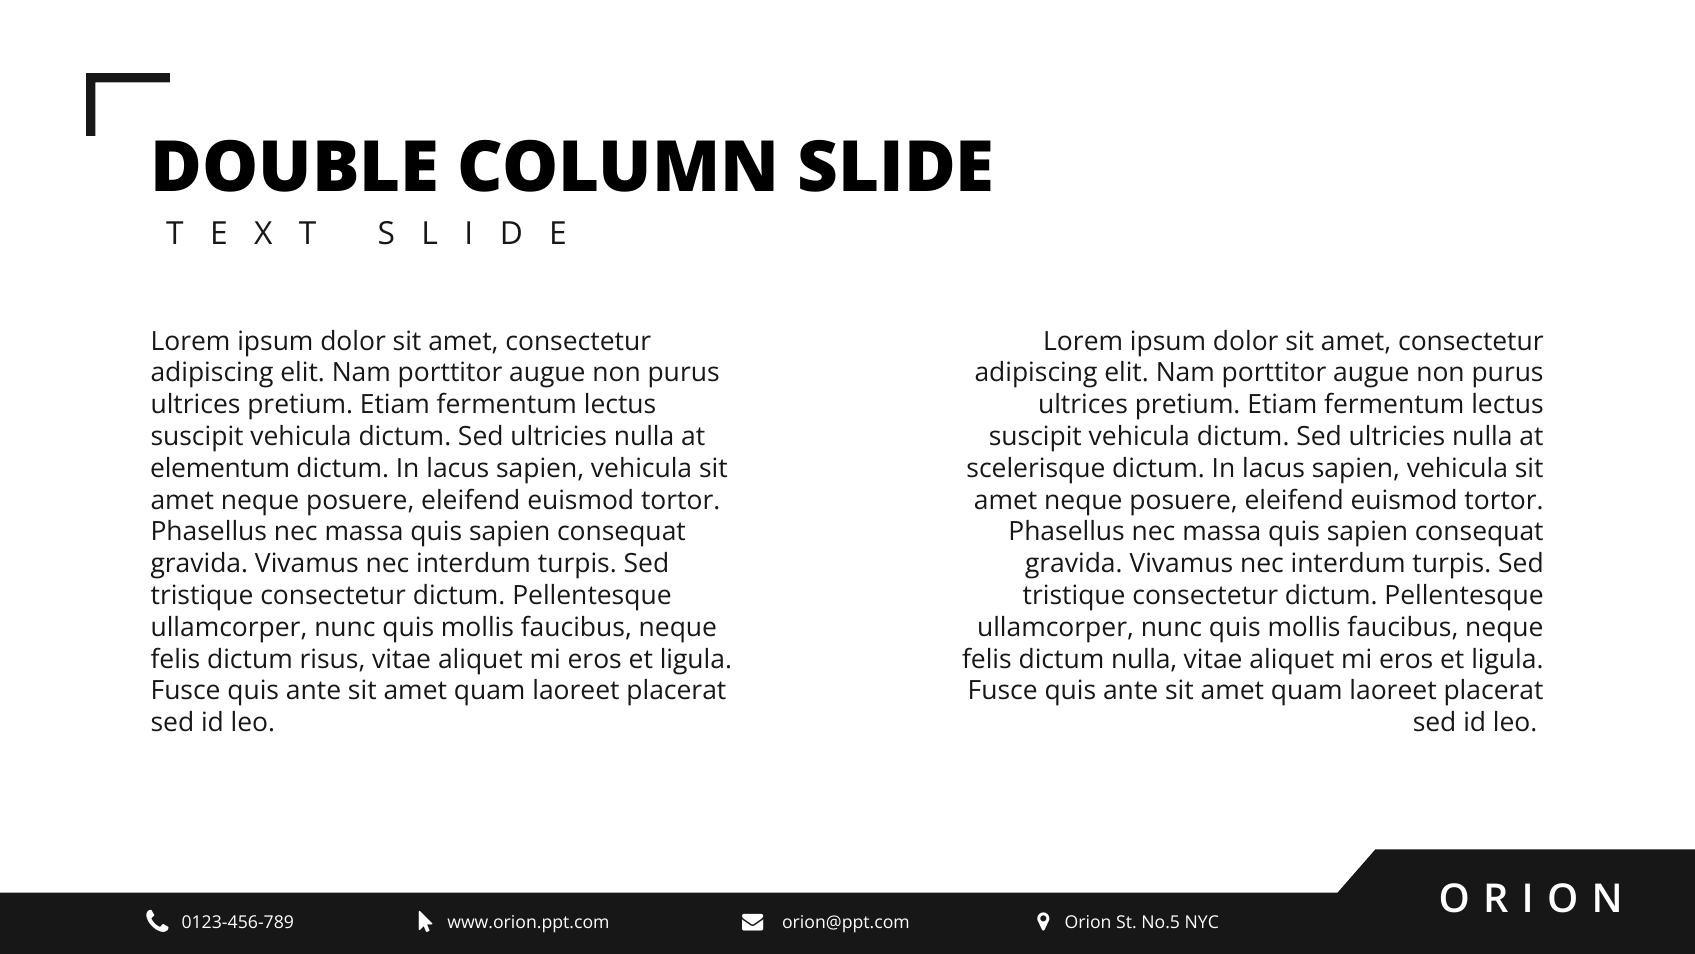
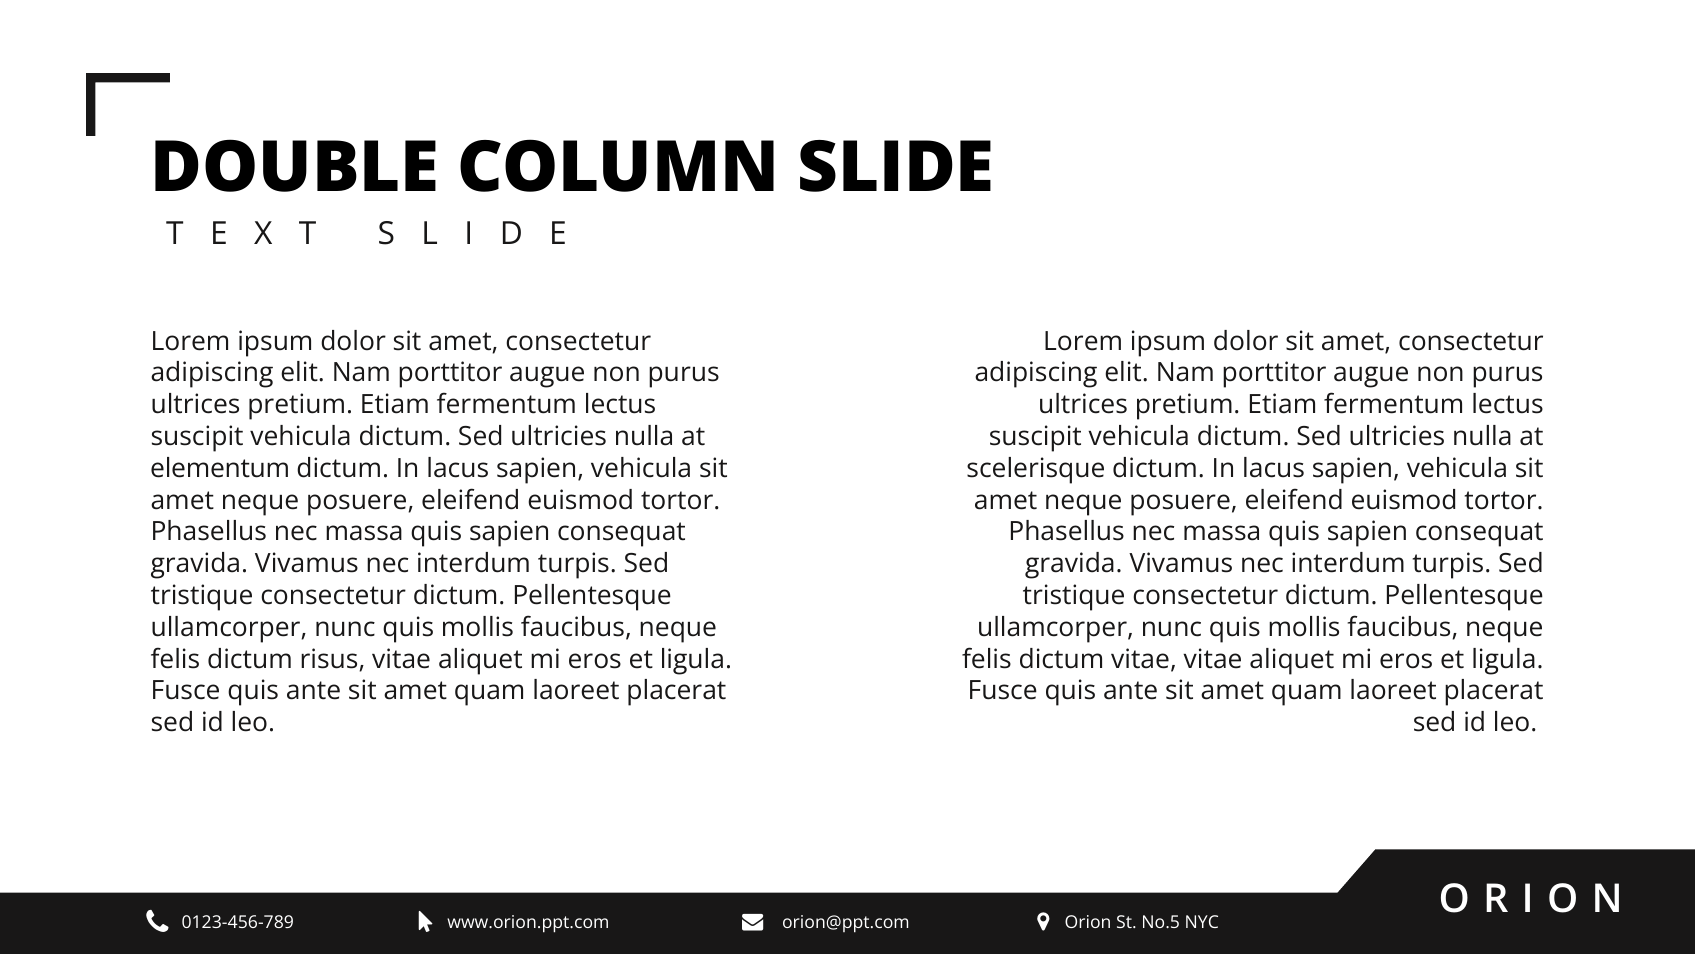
dictum nulla: nulla -> vitae
